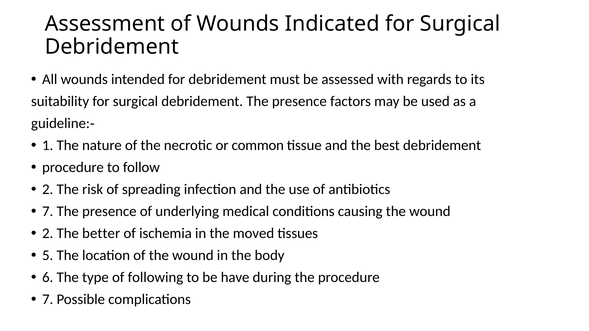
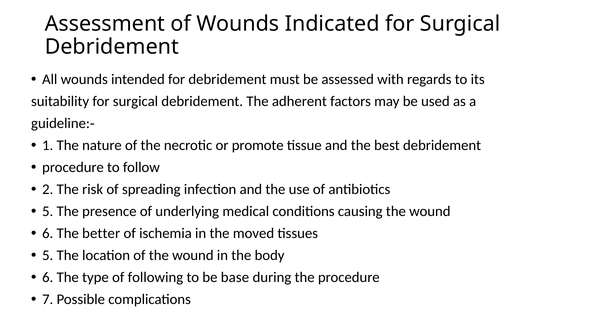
debridement The presence: presence -> adherent
common: common -> promote
7 at (48, 212): 7 -> 5
2 at (48, 234): 2 -> 6
have: have -> base
